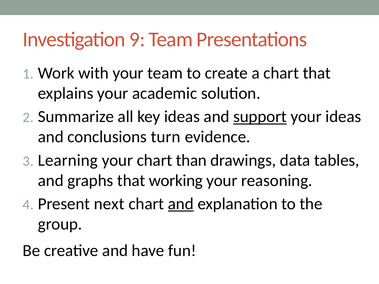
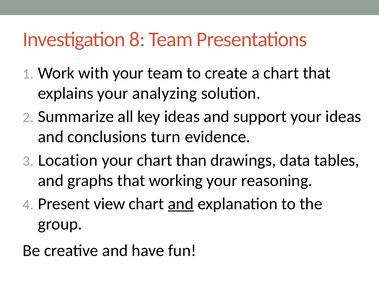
9: 9 -> 8
academic: academic -> analyzing
support underline: present -> none
Learning: Learning -> Location
next: next -> view
